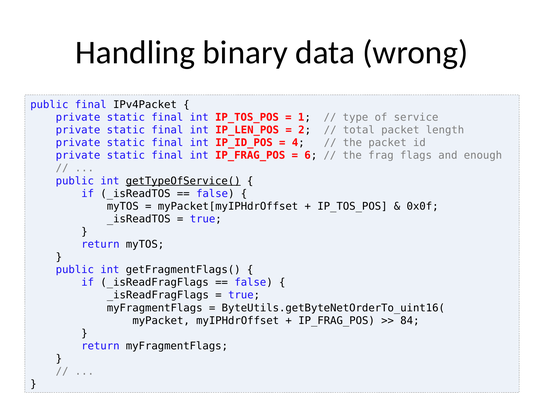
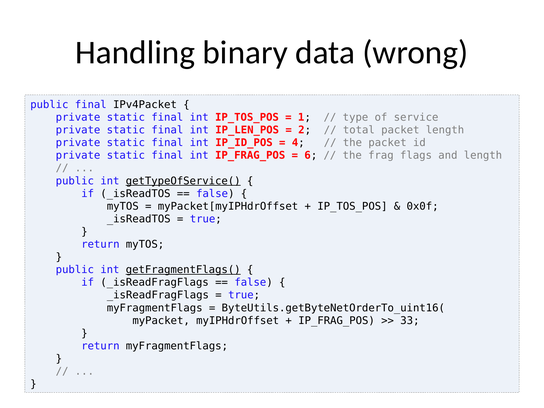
and enough: enough -> length
getFragmentFlags( underline: none -> present
84: 84 -> 33
